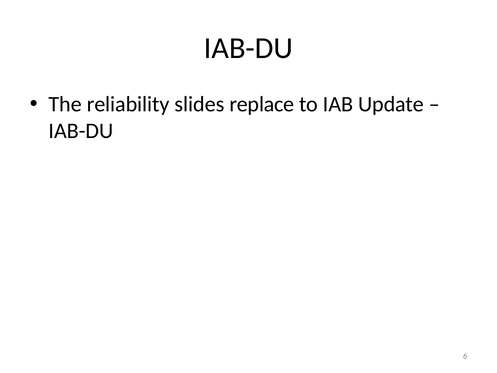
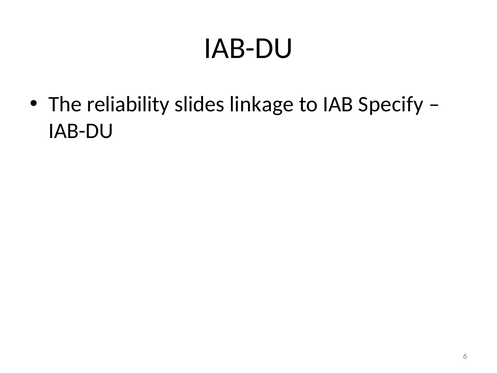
replace: replace -> linkage
Update: Update -> Specify
